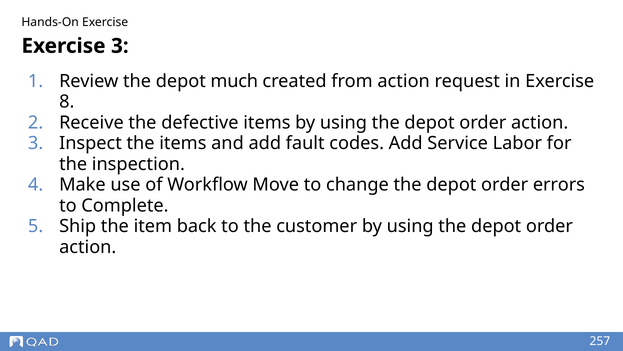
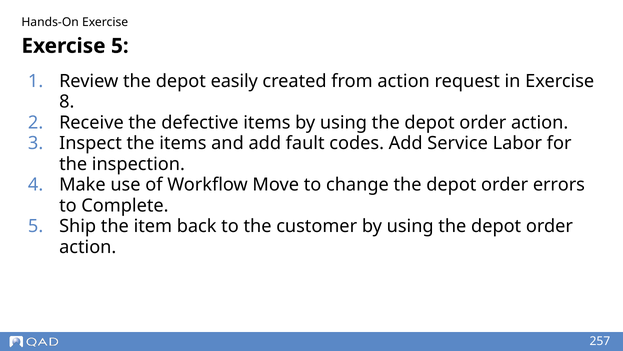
Exercise 3: 3 -> 5
much: much -> easily
